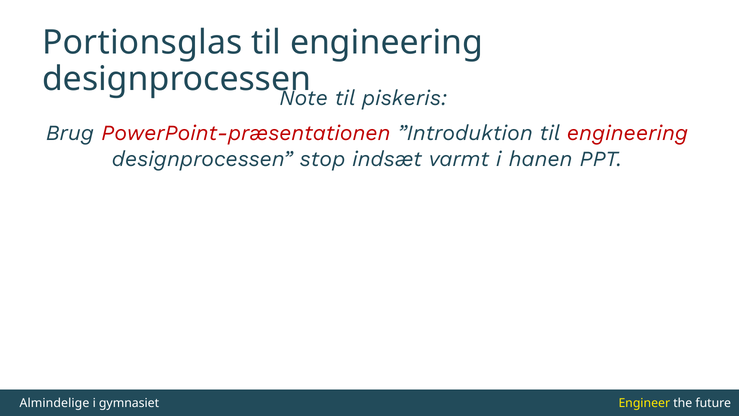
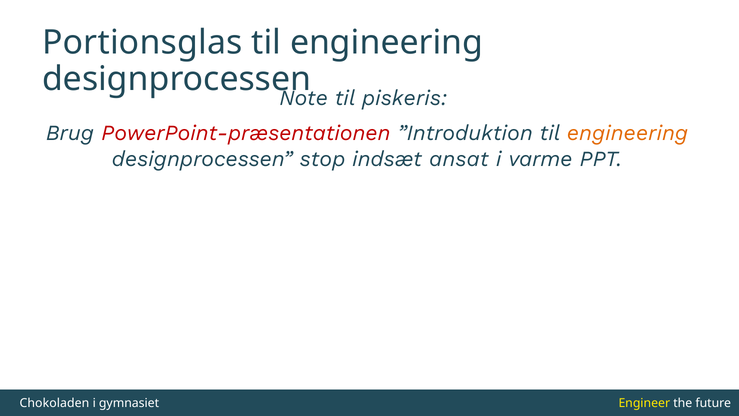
engineering at (627, 133) colour: red -> orange
varmt: varmt -> ansat
hanen: hanen -> varme
Almindelige: Almindelige -> Chokoladen
